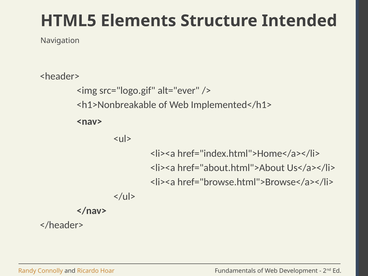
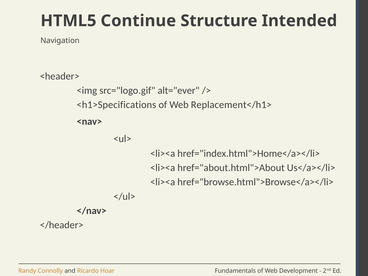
Elements: Elements -> Continue
<h1>Nonbreakable: <h1>Nonbreakable -> <h1>Specifications
Implemented</h1>: Implemented</h1> -> Replacement</h1>
